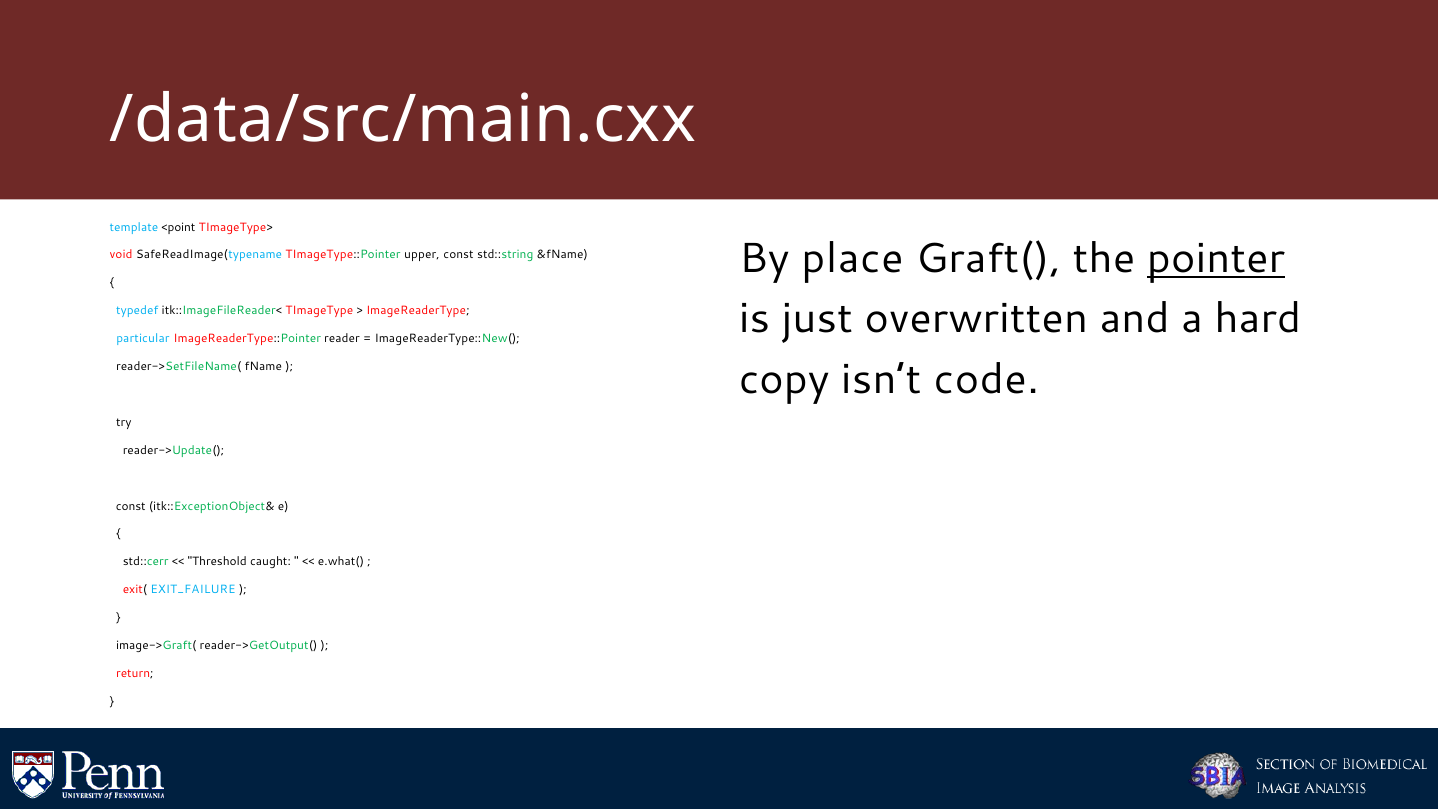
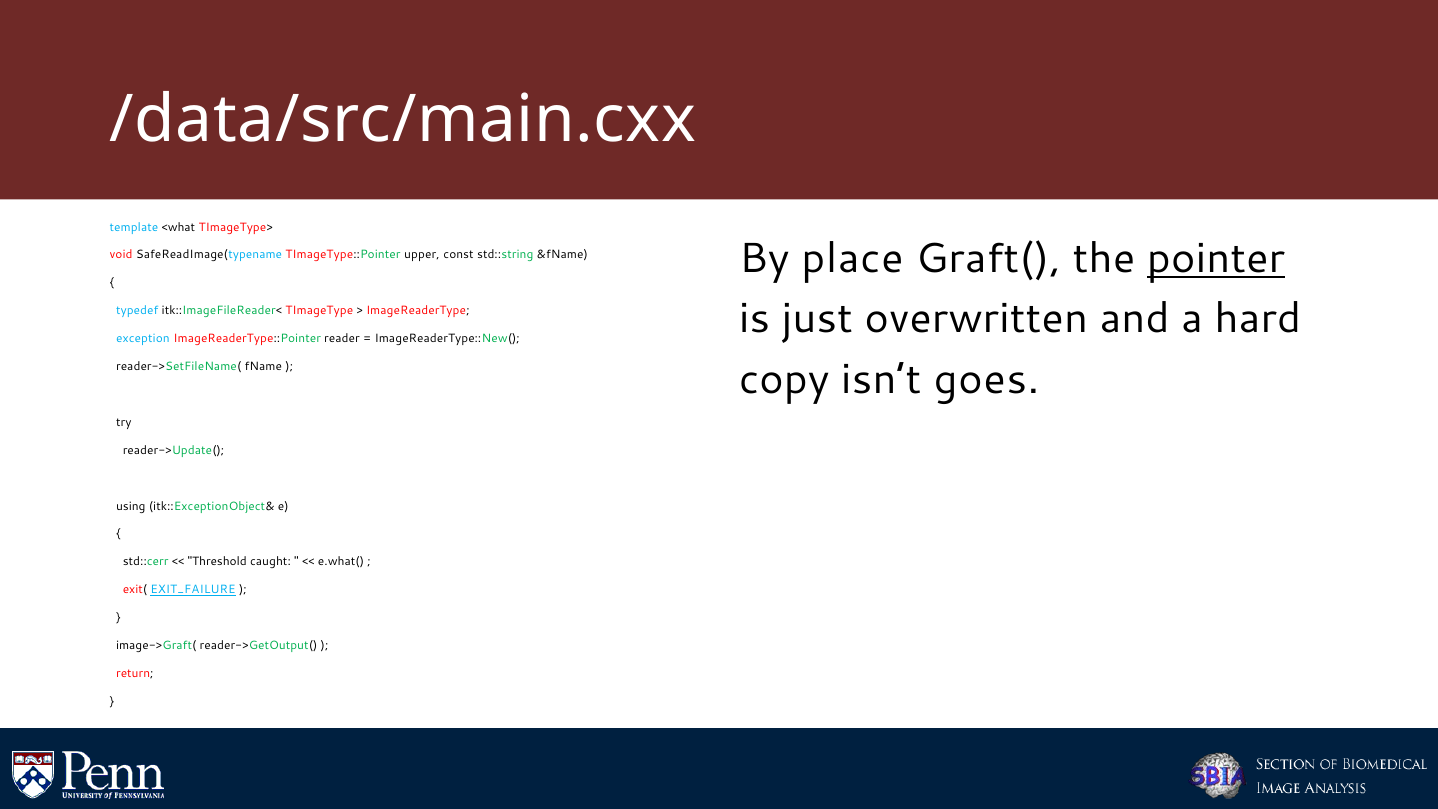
<point: <point -> <what
particular: particular -> exception
code: code -> goes
const at (131, 506): const -> using
EXIT_FAILURE underline: none -> present
